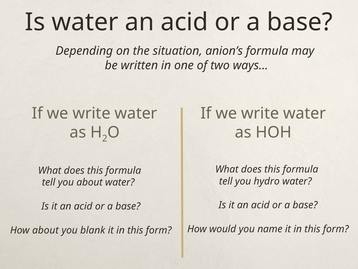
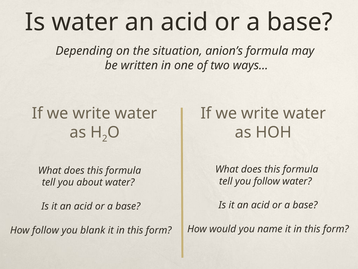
you hydro: hydro -> follow
How about: about -> follow
